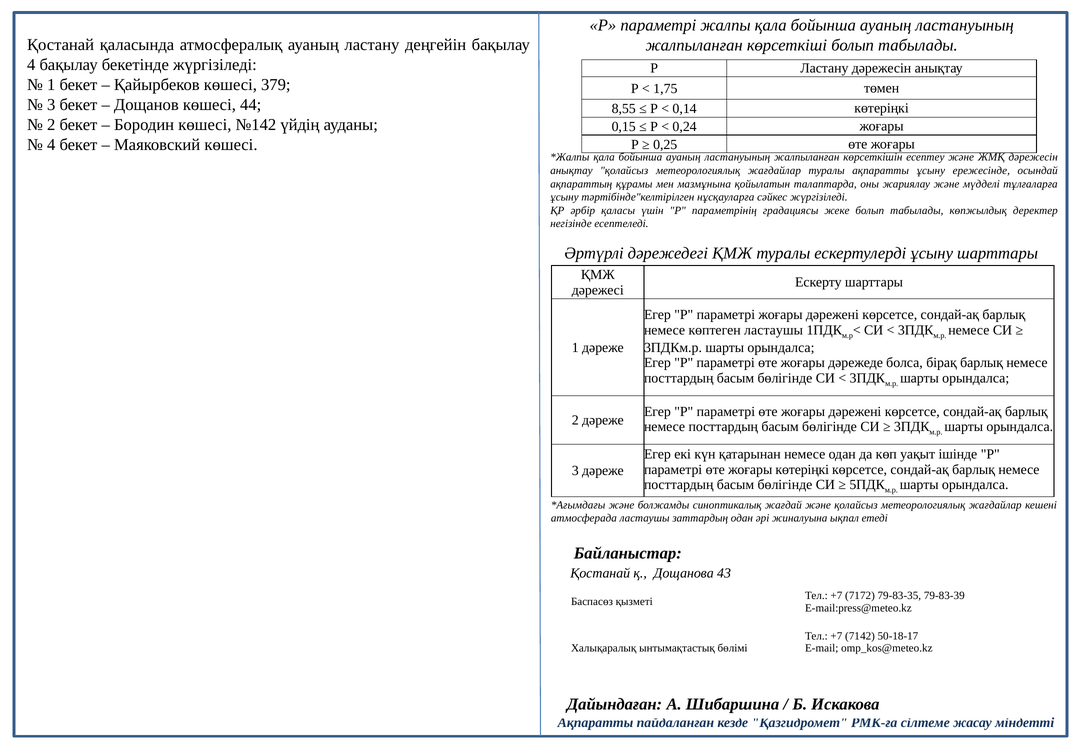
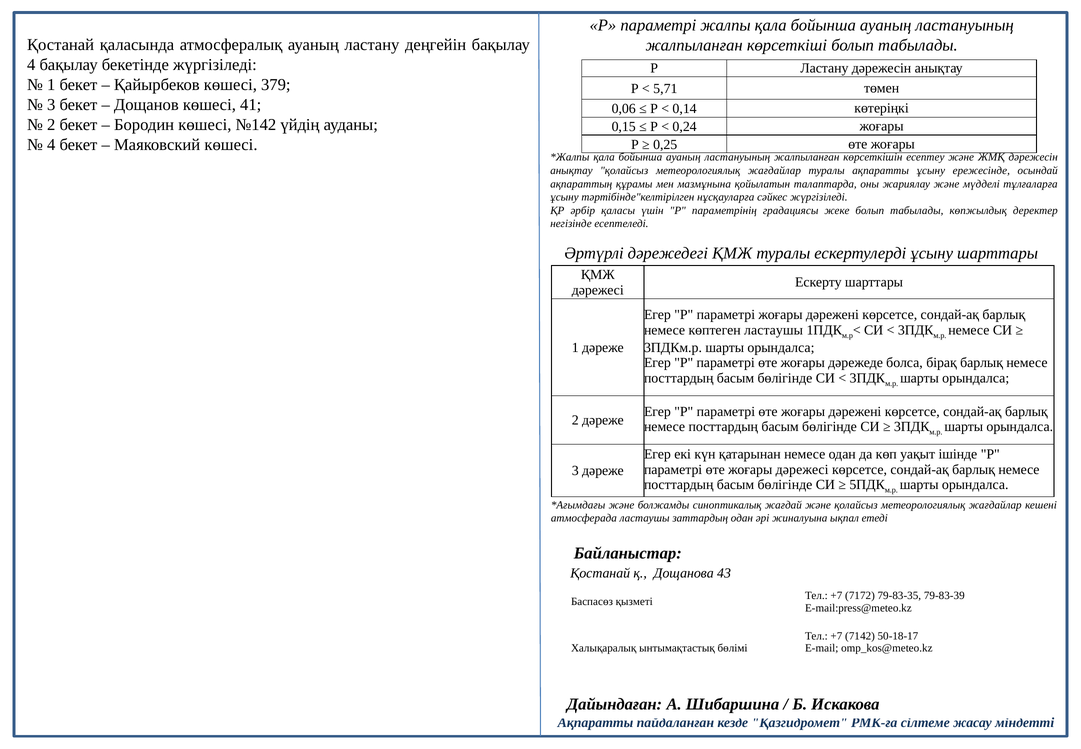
1,75: 1,75 -> 5,71
44: 44 -> 41
8,55: 8,55 -> 0,06
жоғары көтеріңкі: көтеріңкі -> дәрежесі
